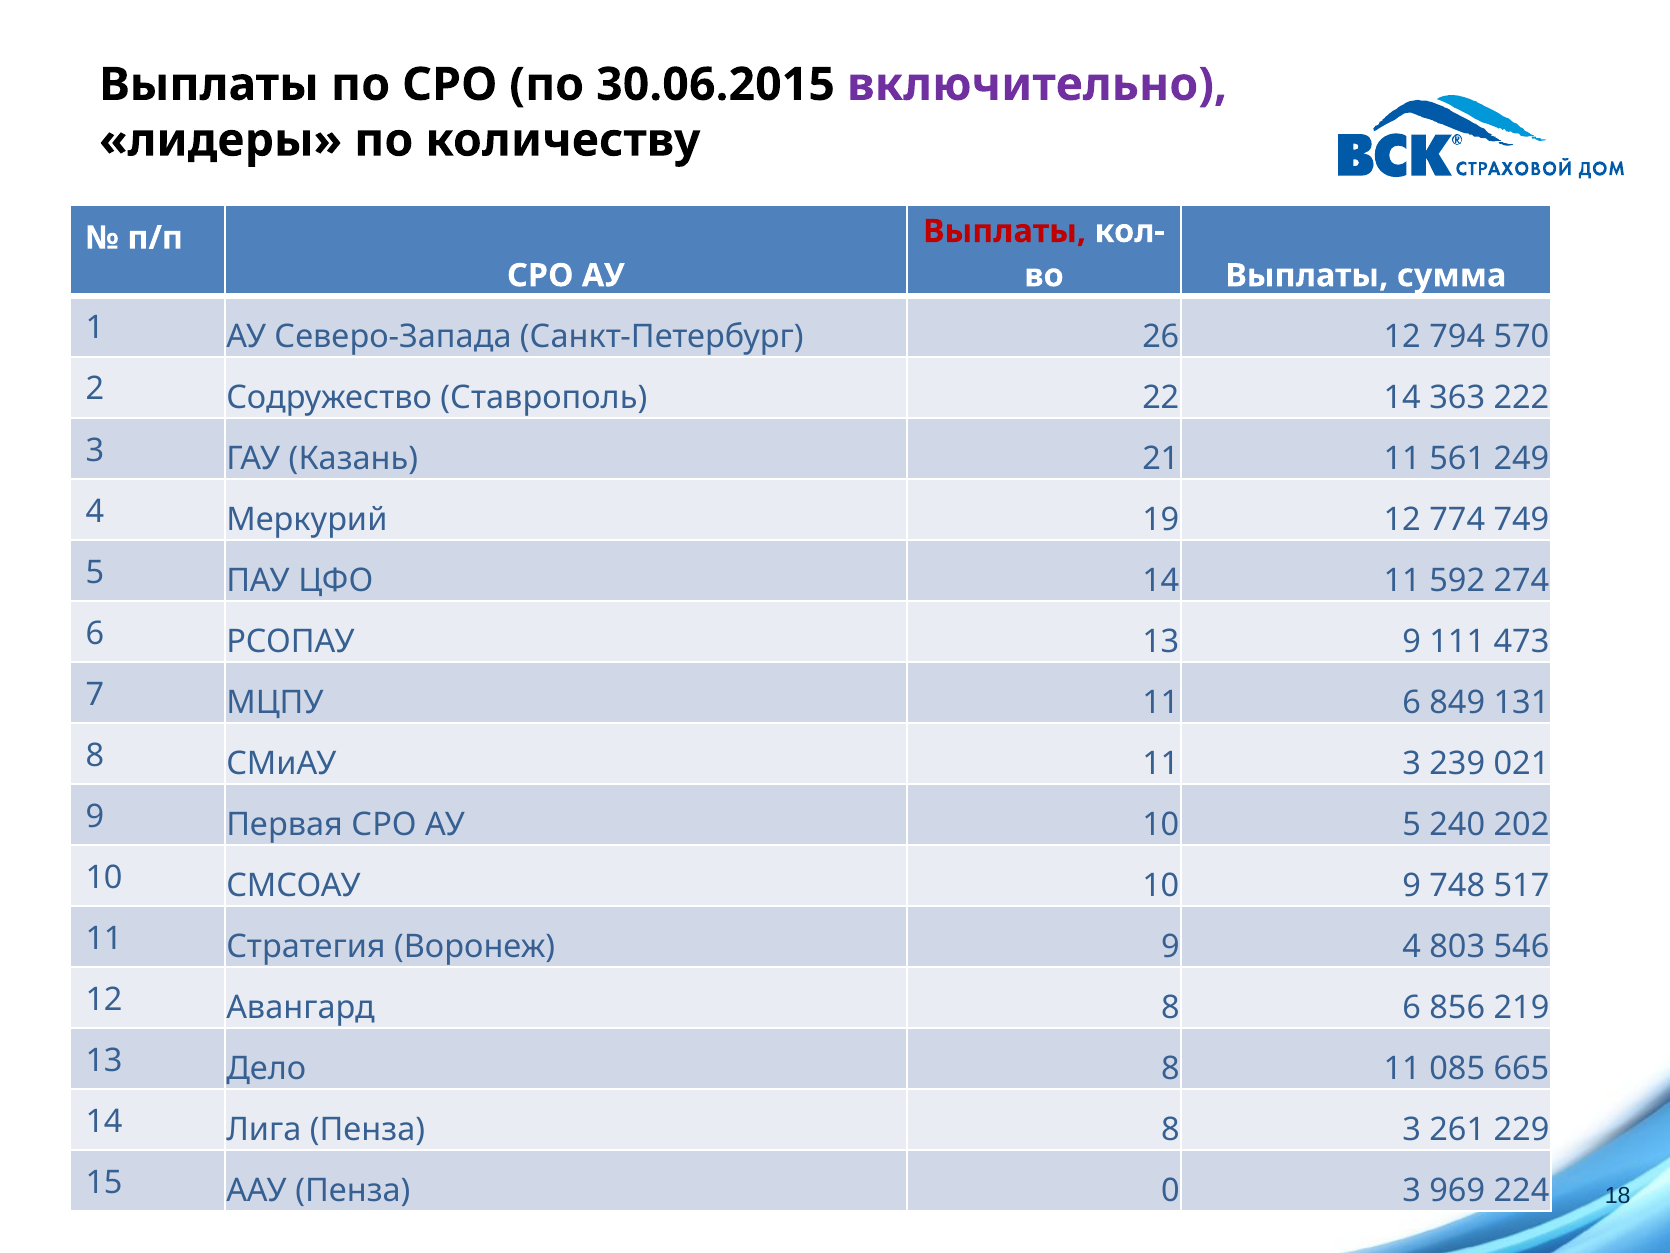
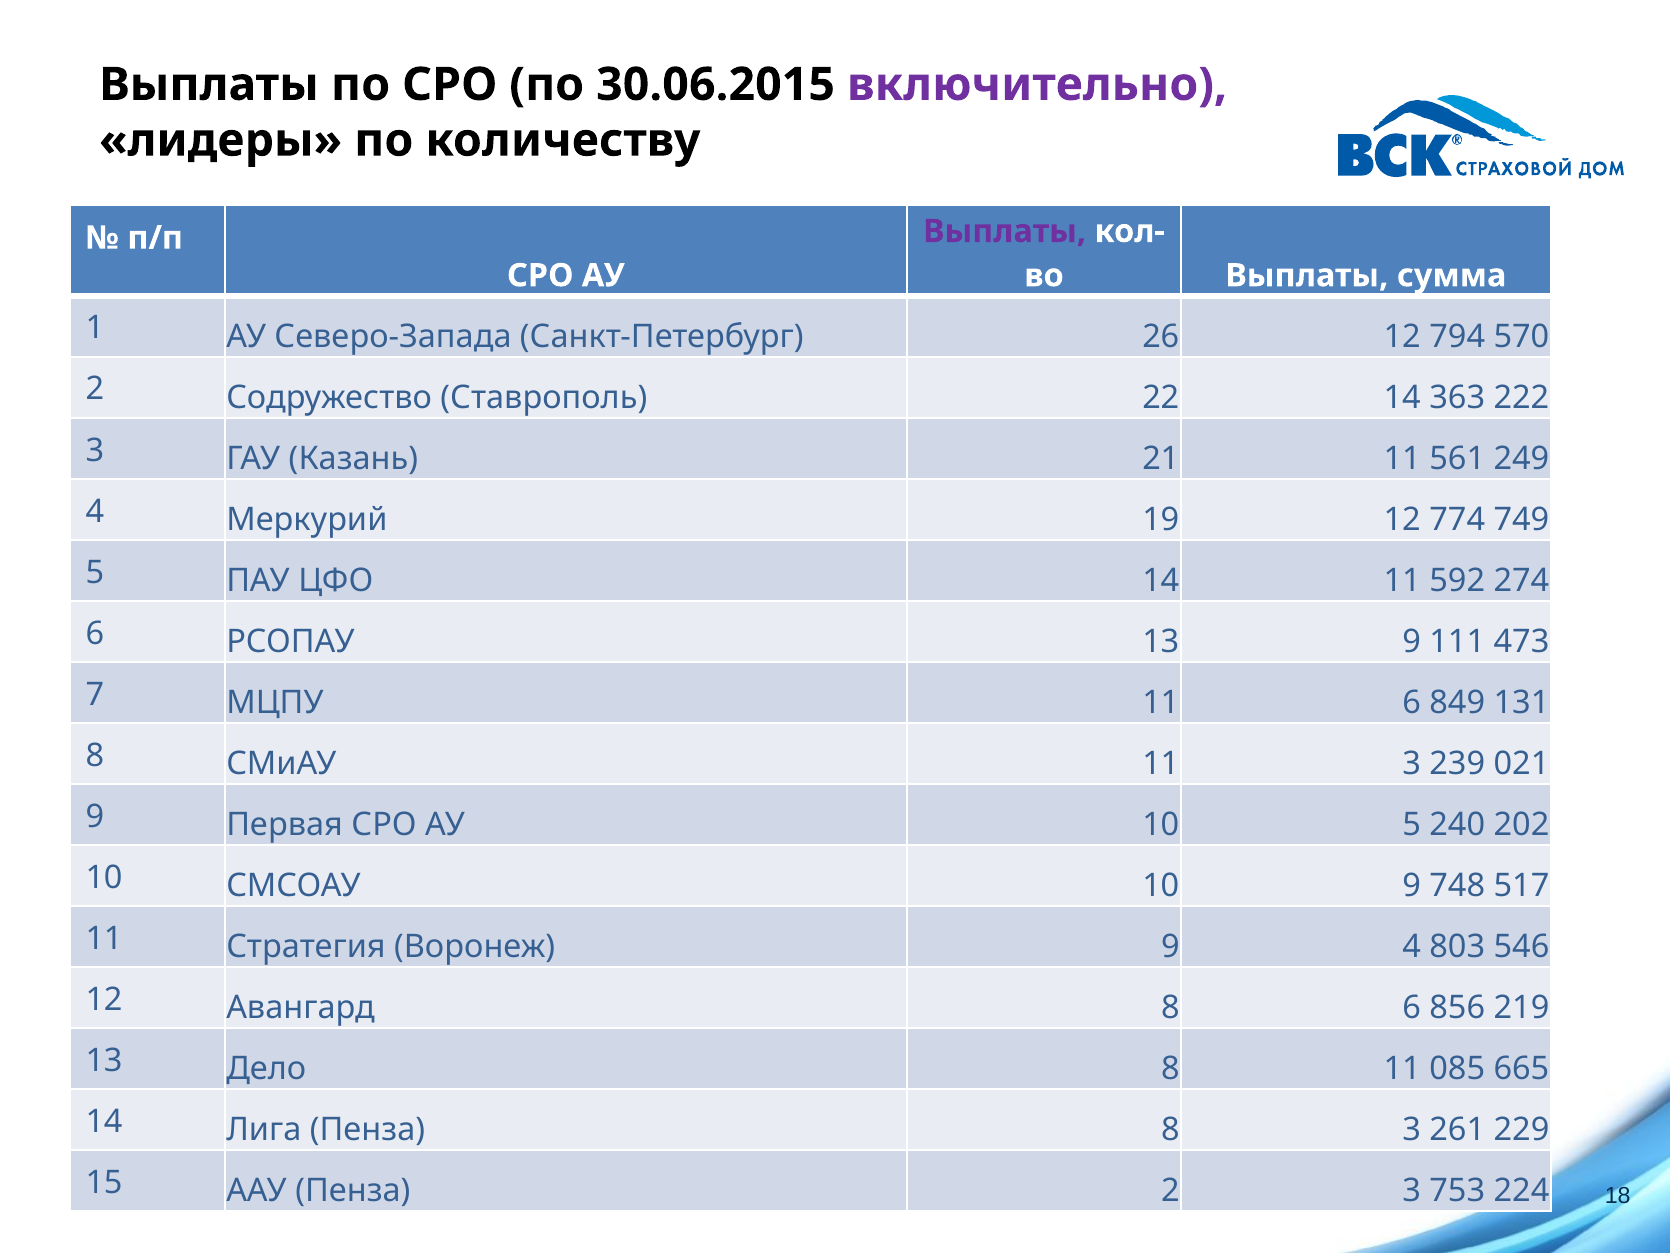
Выплаты at (1005, 231) colour: red -> purple
Пенза 0: 0 -> 2
969: 969 -> 753
